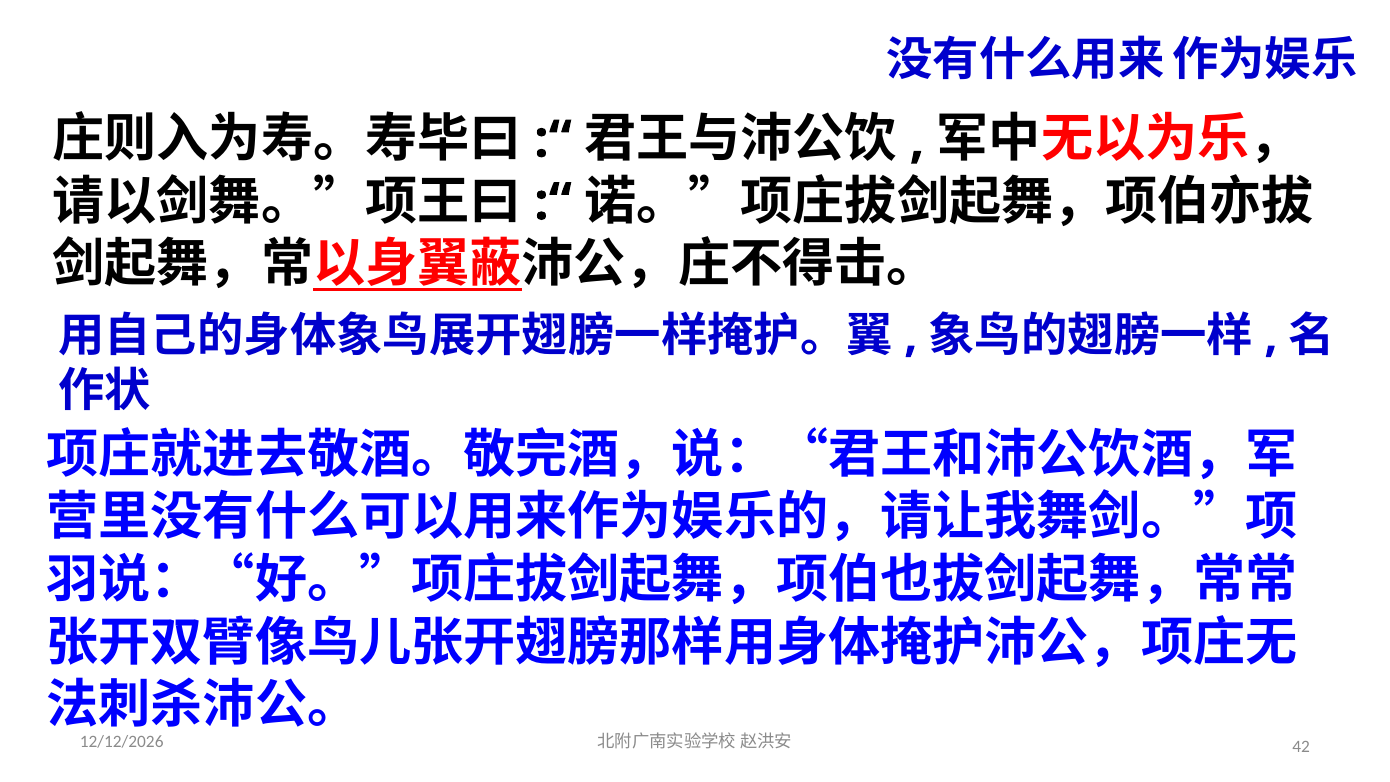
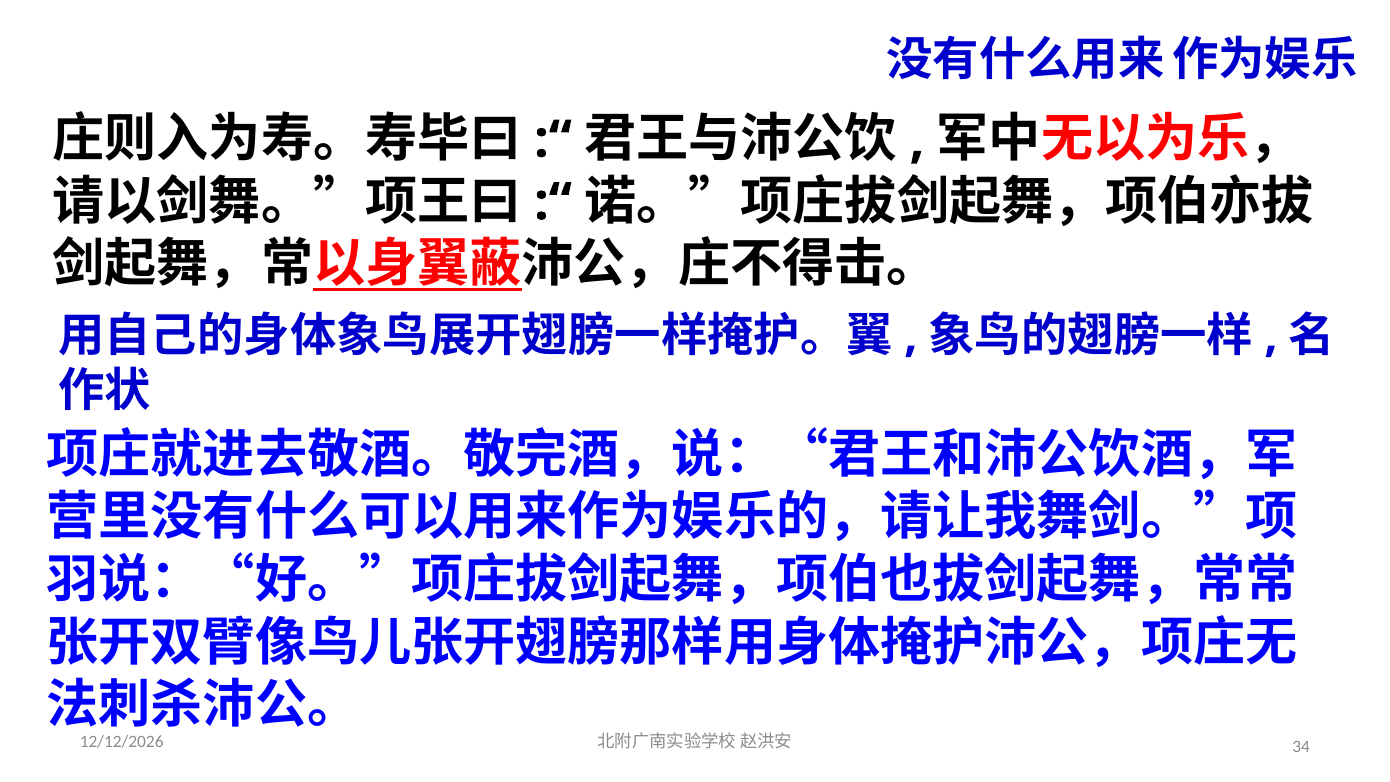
42: 42 -> 34
